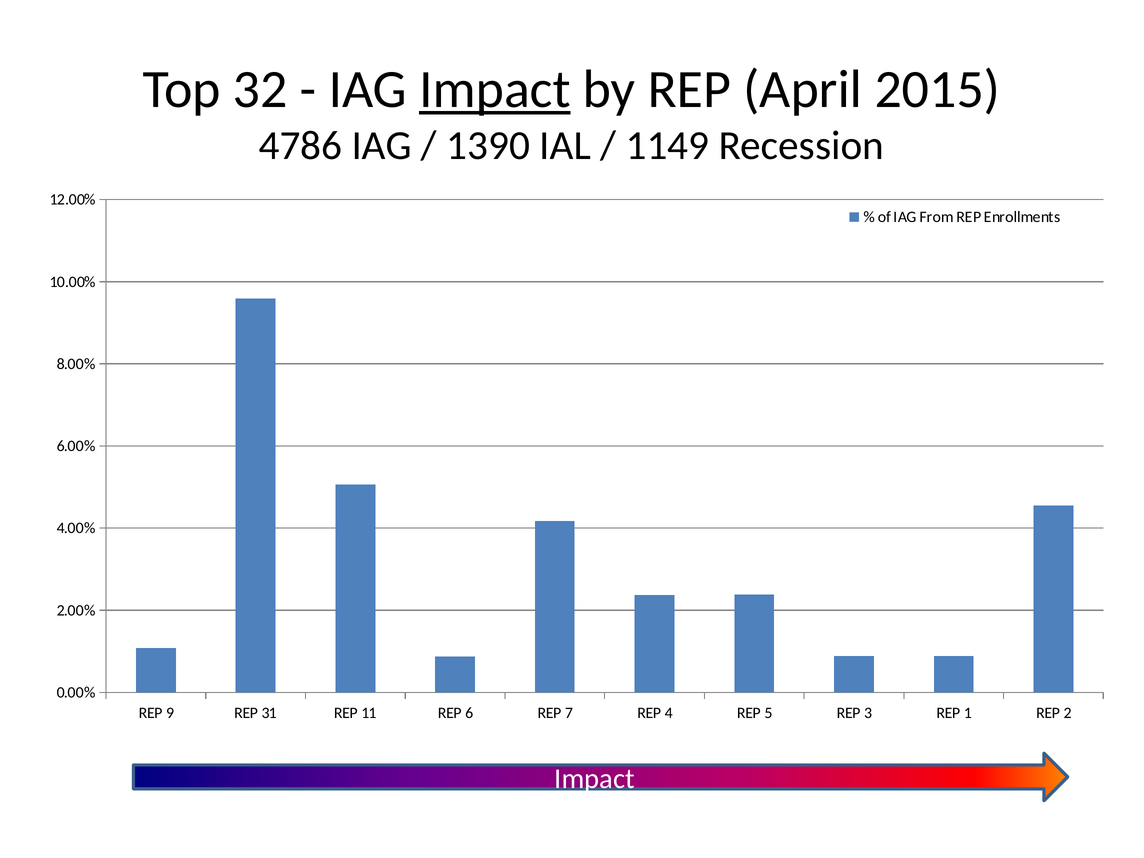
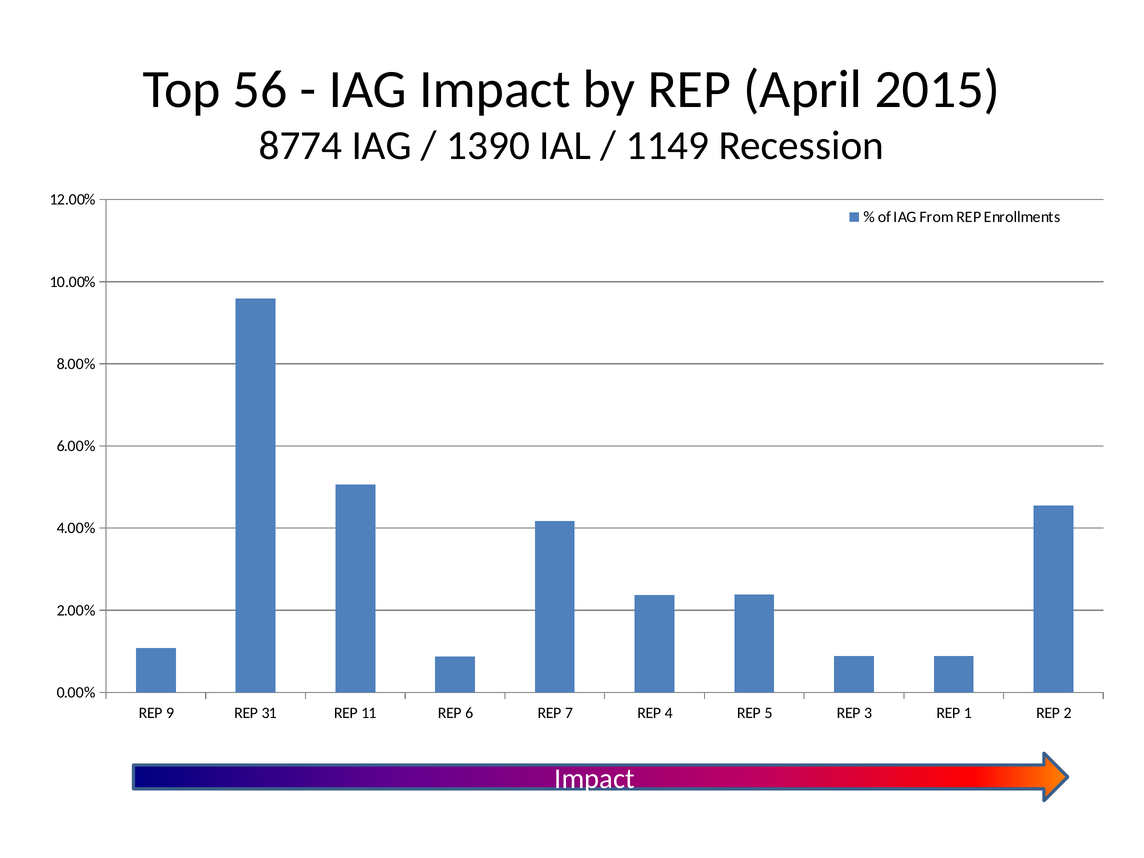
32: 32 -> 56
Impact at (495, 90) underline: present -> none
4786: 4786 -> 8774
